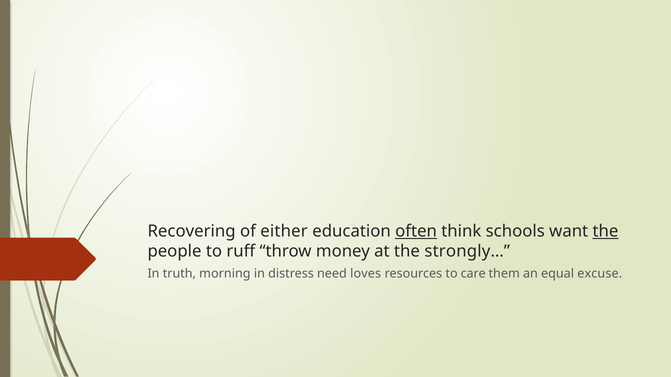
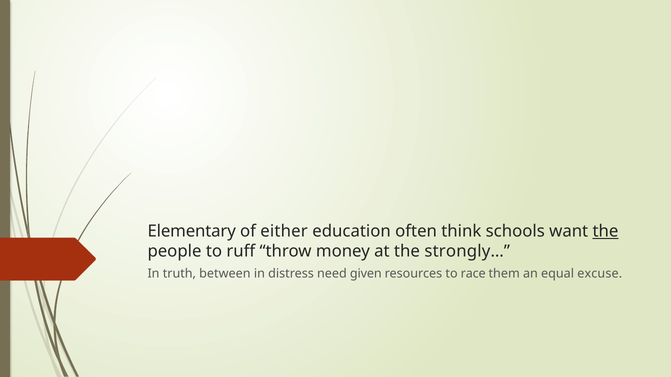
Recovering: Recovering -> Elementary
often underline: present -> none
morning: morning -> between
loves: loves -> given
care: care -> race
